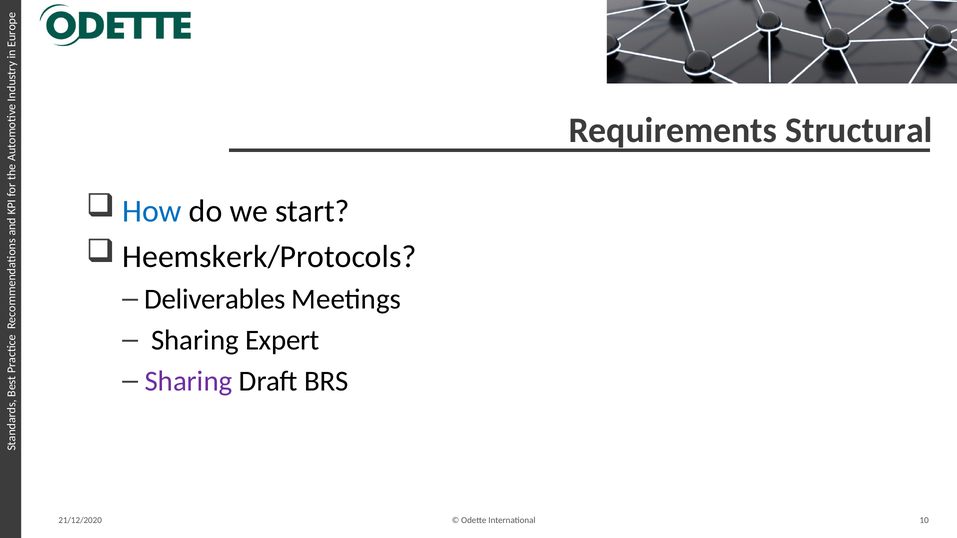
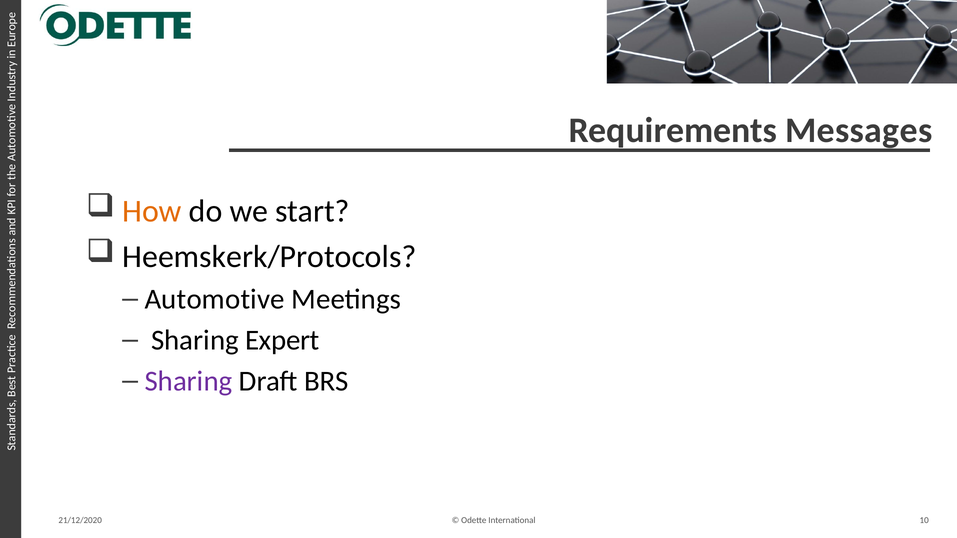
Structural: Structural -> Messages
How colour: blue -> orange
Deliverables: Deliverables -> Automotive
